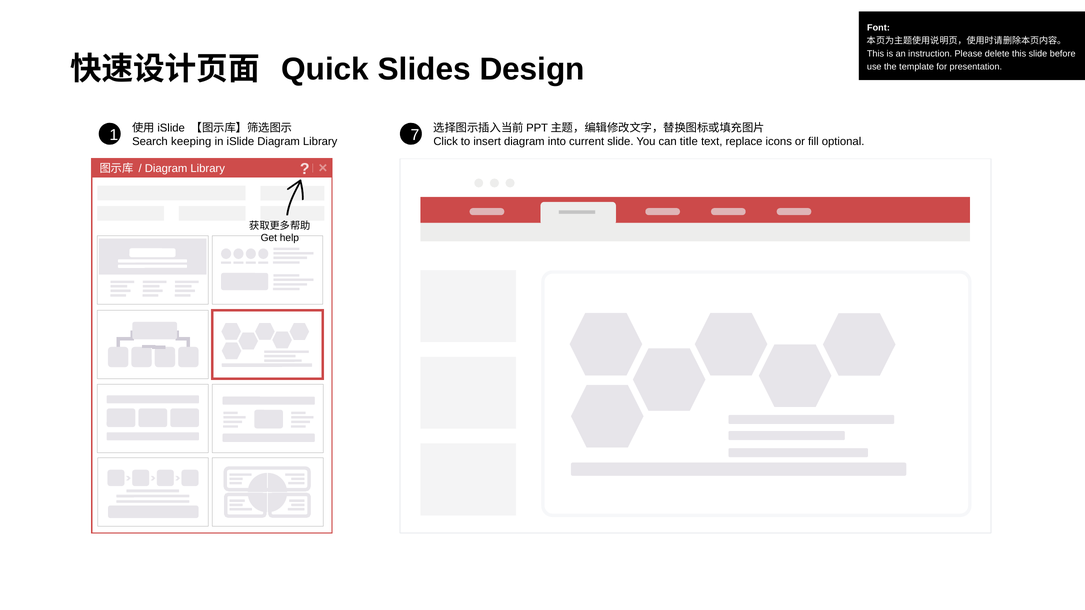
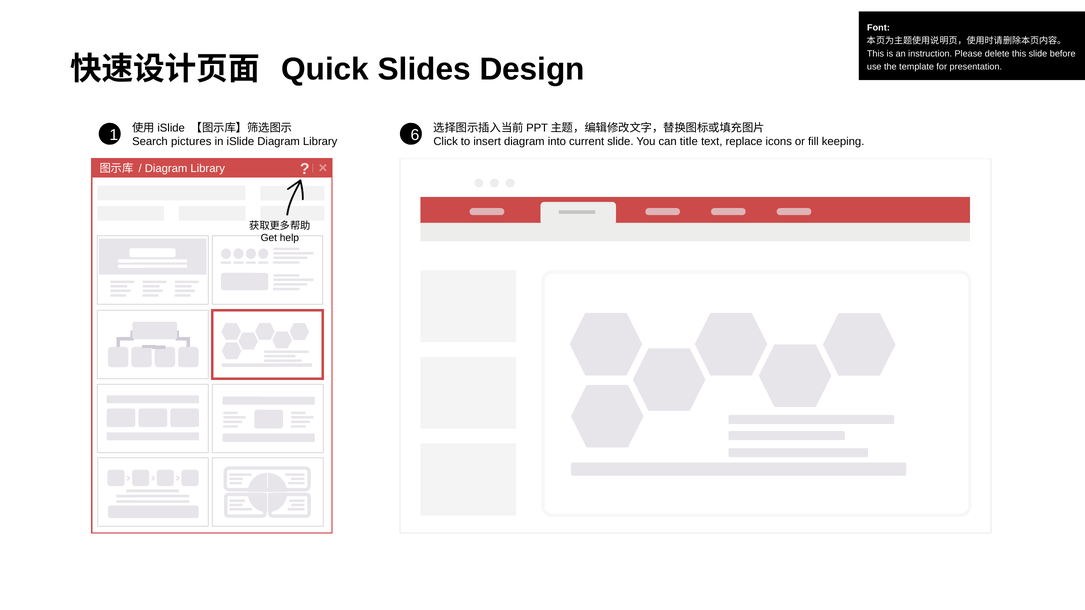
7: 7 -> 6
keeping: keeping -> pictures
optional: optional -> keeping
